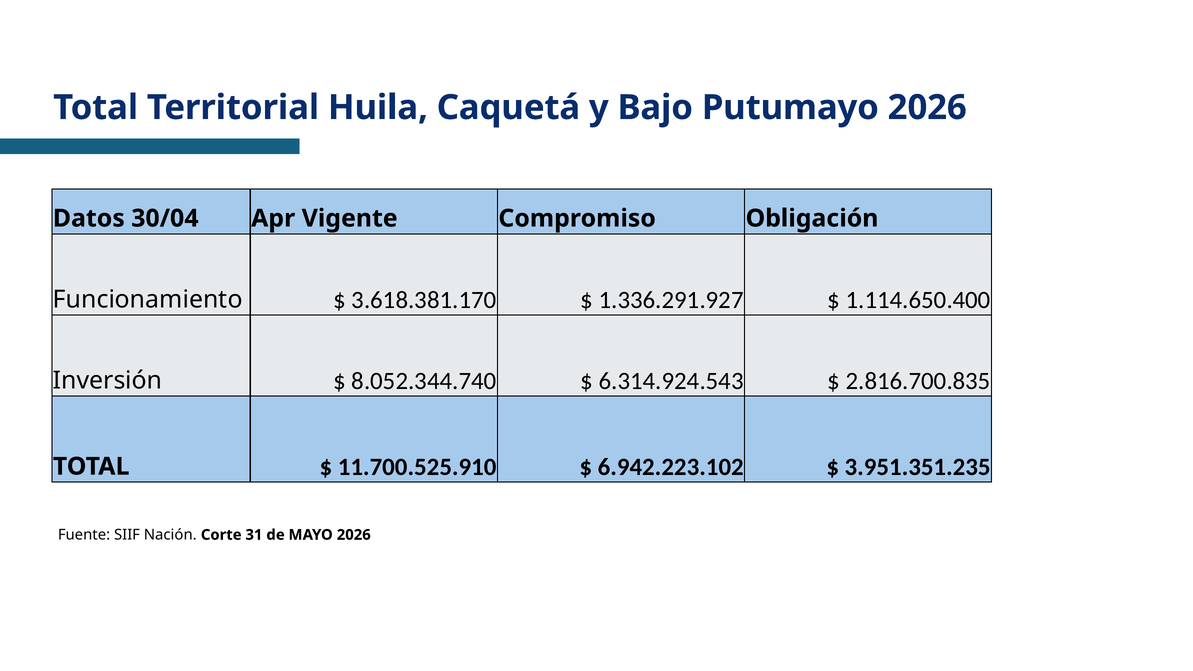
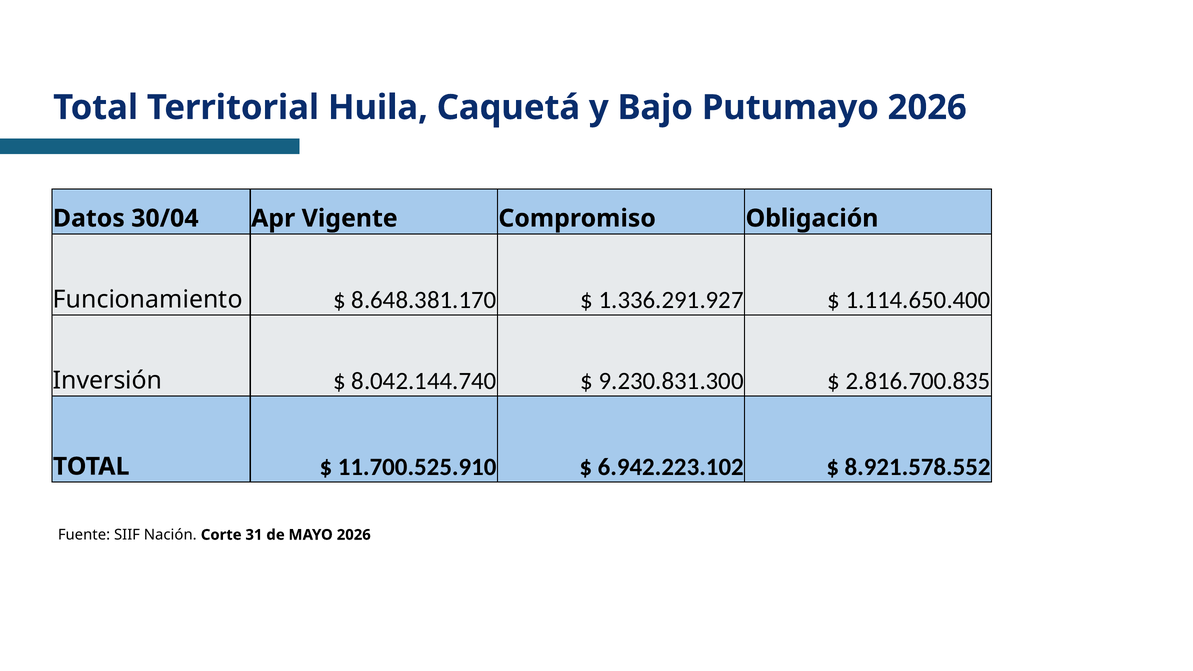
3.618.381.170: 3.618.381.170 -> 8.648.381.170
8.052.344.740: 8.052.344.740 -> 8.042.144.740
6.314.924.543: 6.314.924.543 -> 9.230.831.300
3.951.351.235: 3.951.351.235 -> 8.921.578.552
